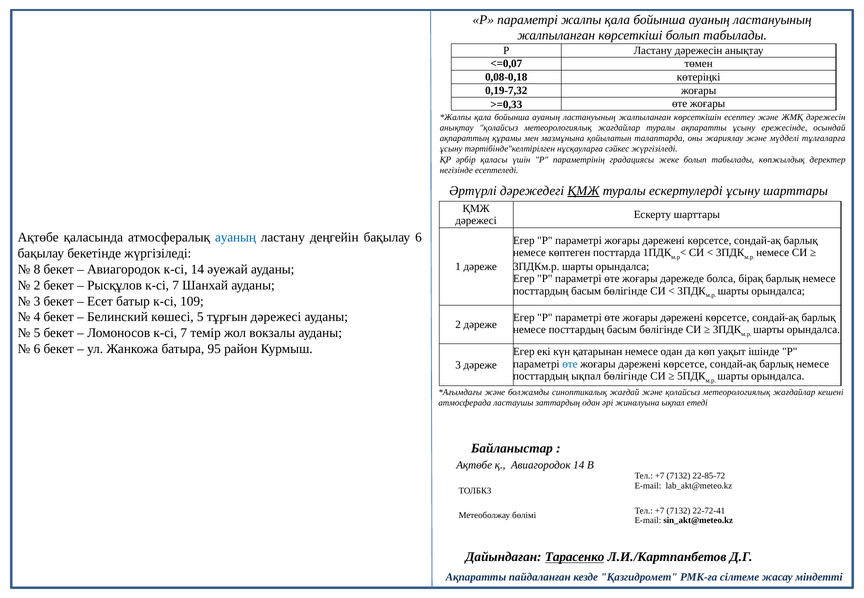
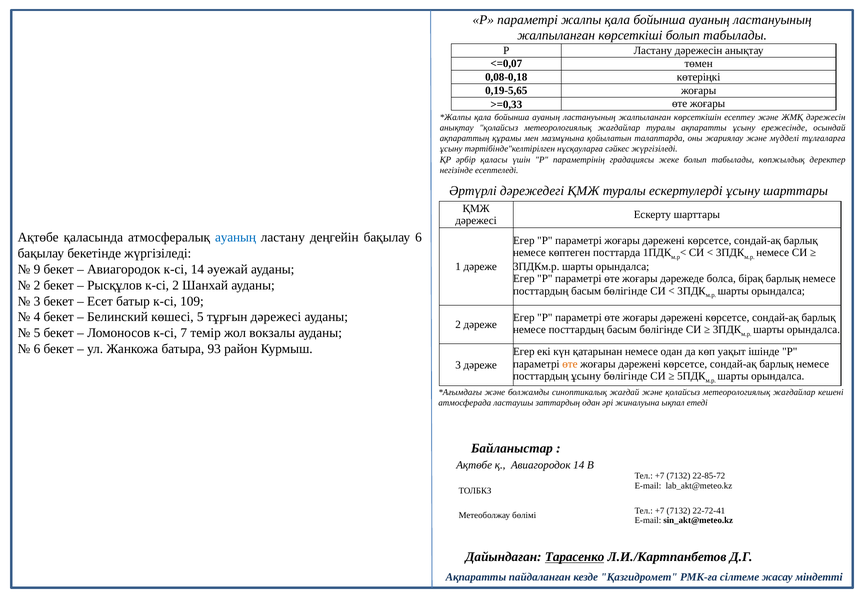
0,19-7,32: 0,19-7,32 -> 0,19-5,65
ҚМЖ at (583, 191) underline: present -> none
8: 8 -> 9
Рысқұлов к-сі 7: 7 -> 2
95: 95 -> 93
өте at (570, 364) colour: blue -> orange
посттардың ықпал: ықпал -> ұсыну
